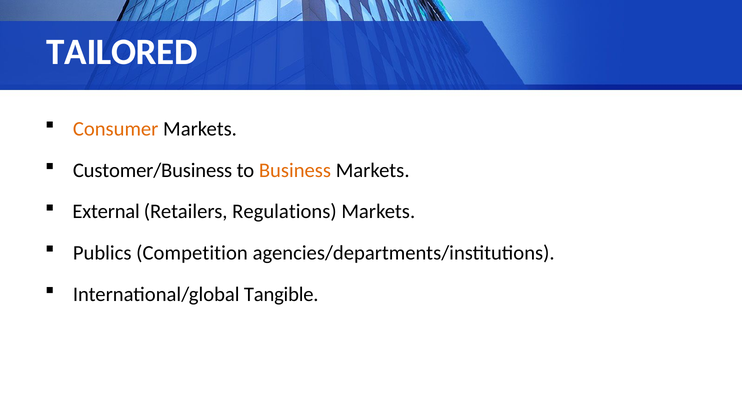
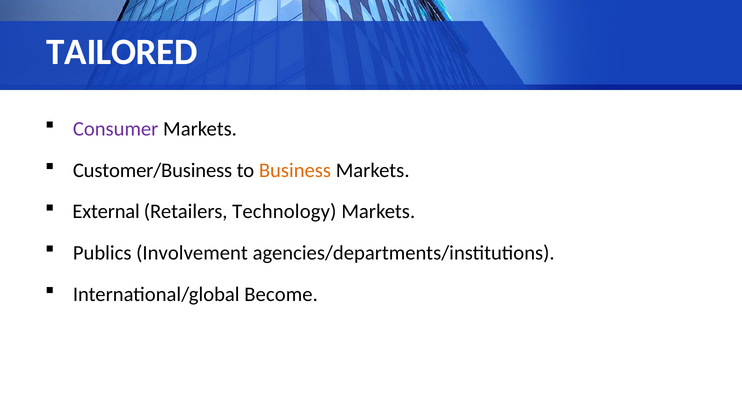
Consumer colour: orange -> purple
Regulations: Regulations -> Technology
Competition: Competition -> Involvement
Tangible: Tangible -> Become
